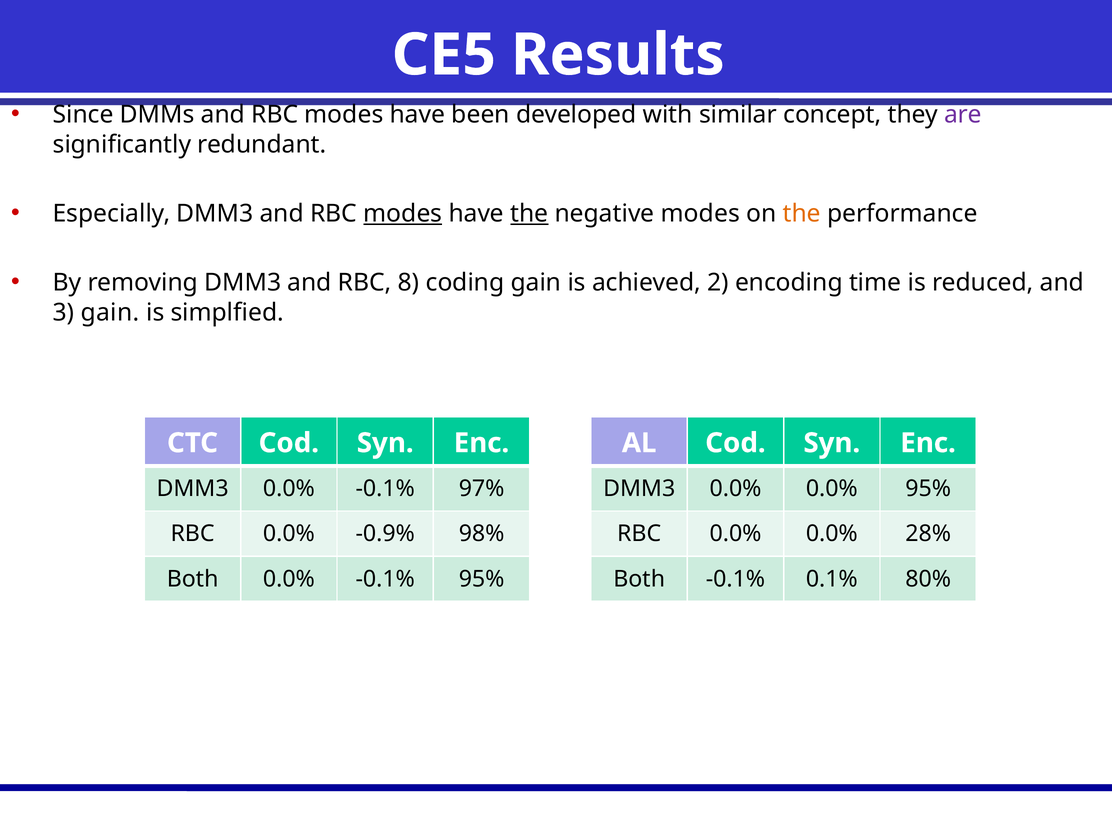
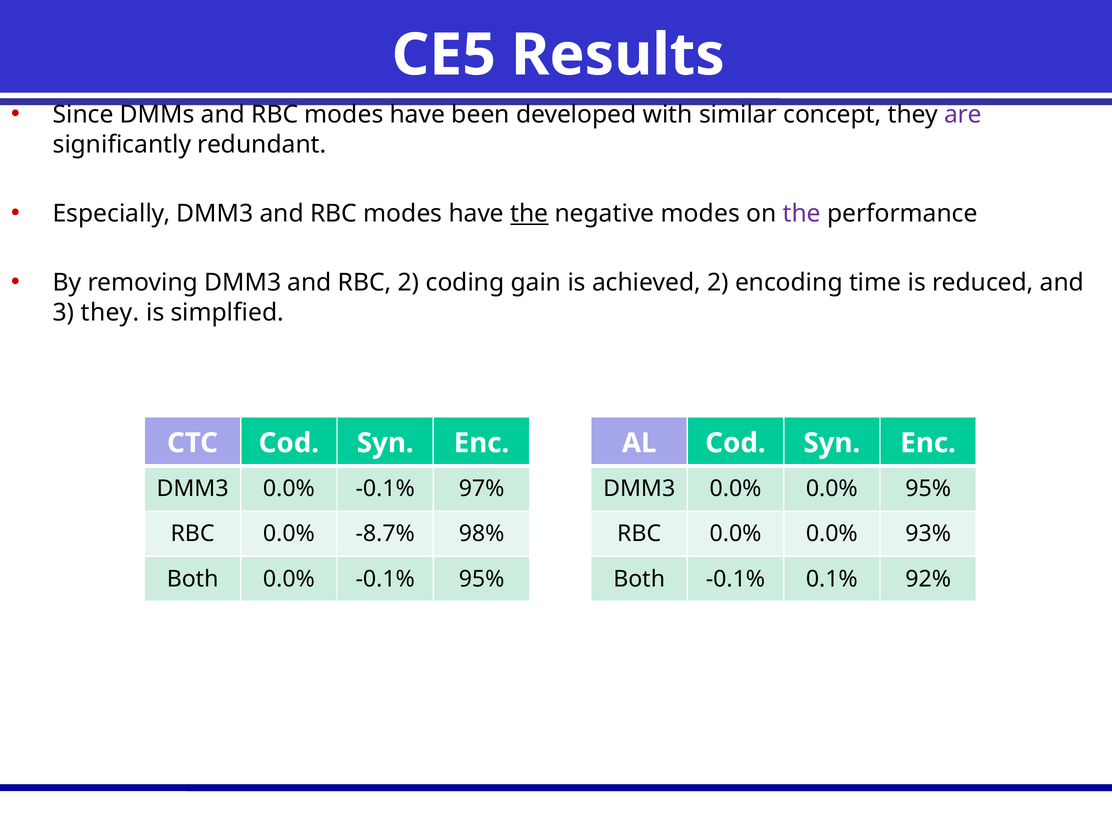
modes at (403, 214) underline: present -> none
the at (802, 214) colour: orange -> purple
RBC 8: 8 -> 2
3 gain: gain -> they
-0.9%: -0.9% -> -8.7%
28%: 28% -> 93%
80%: 80% -> 92%
